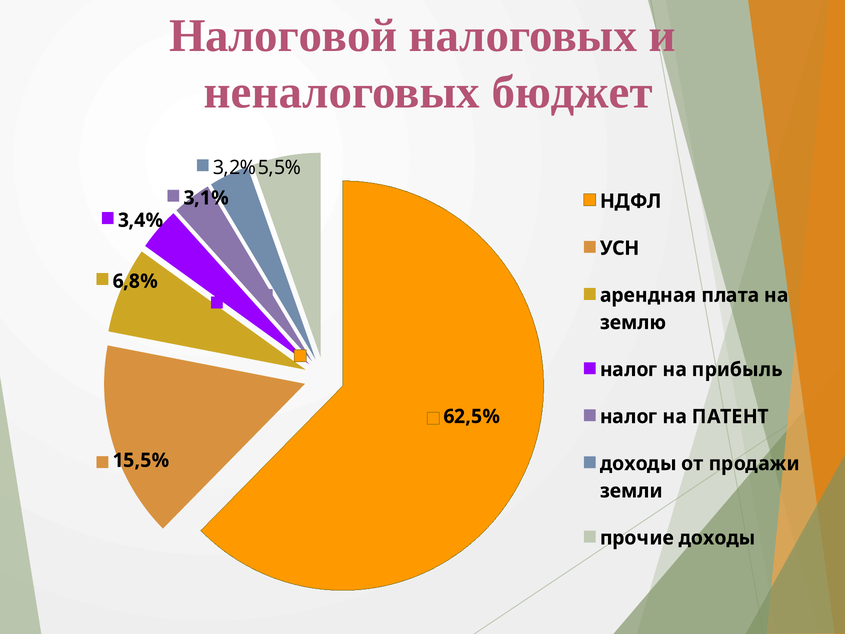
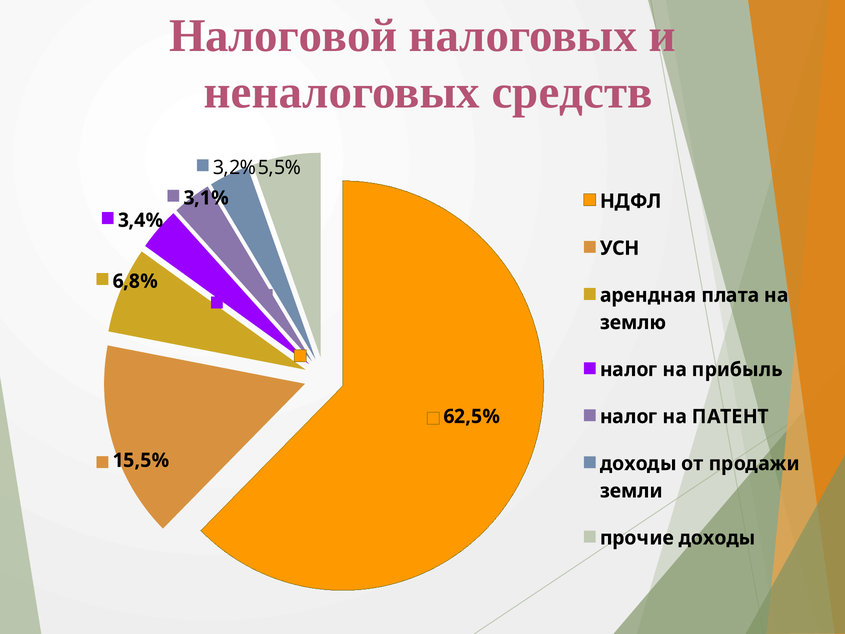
бюджет: бюджет -> средств
